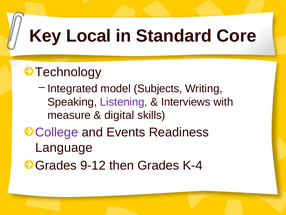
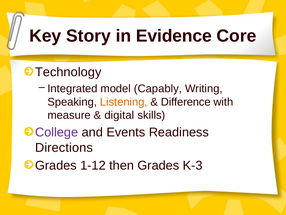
Local: Local -> Story
Standard: Standard -> Evidence
Subjects: Subjects -> Capably
Listening colour: purple -> orange
Interviews: Interviews -> Difference
Language: Language -> Directions
9-12: 9-12 -> 1-12
K-4: K-4 -> K-3
